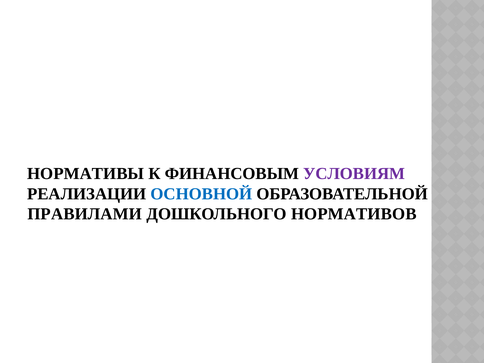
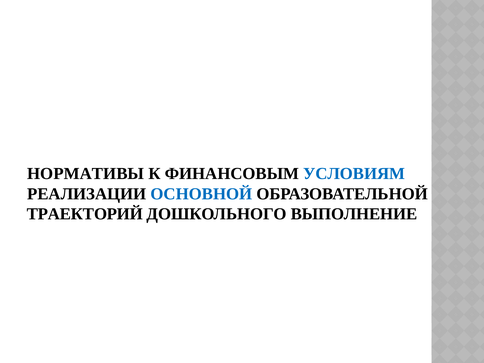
УСЛОВИЯМ colour: purple -> blue
ПРАВИЛАМИ: ПРАВИЛАМИ -> ТРАЕКТОРИЙ
НОРМАТИВОВ: НОРМАТИВОВ -> ВЫПОЛНЕНИЕ
